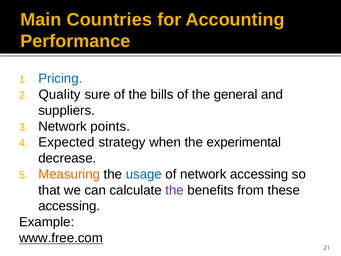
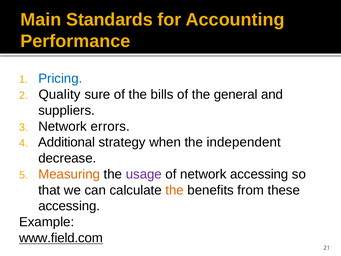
Countries: Countries -> Standards
points: points -> errors
Expected: Expected -> Additional
experimental: experimental -> independent
usage colour: blue -> purple
the at (175, 190) colour: purple -> orange
www.free.com: www.free.com -> www.field.com
